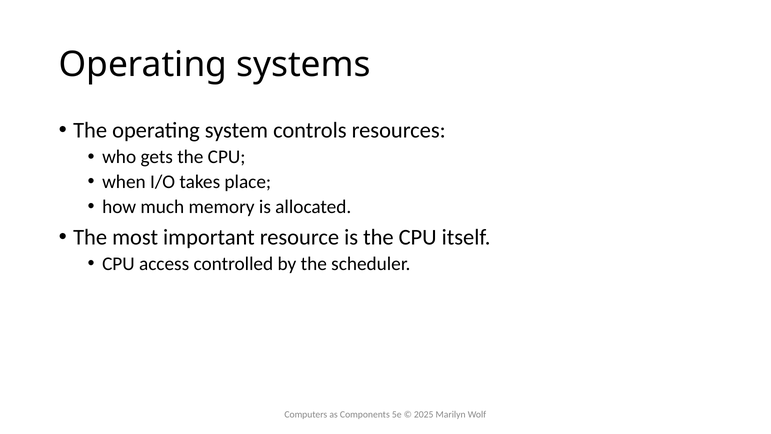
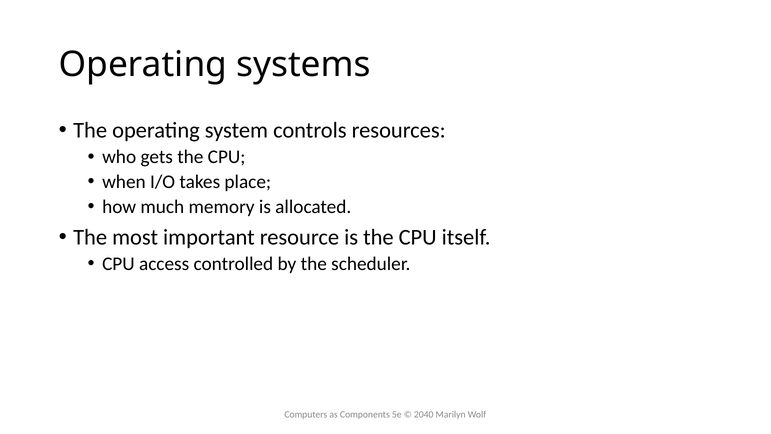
2025: 2025 -> 2040
